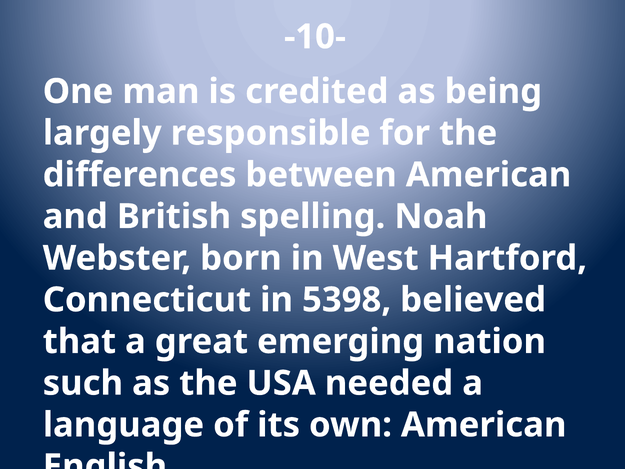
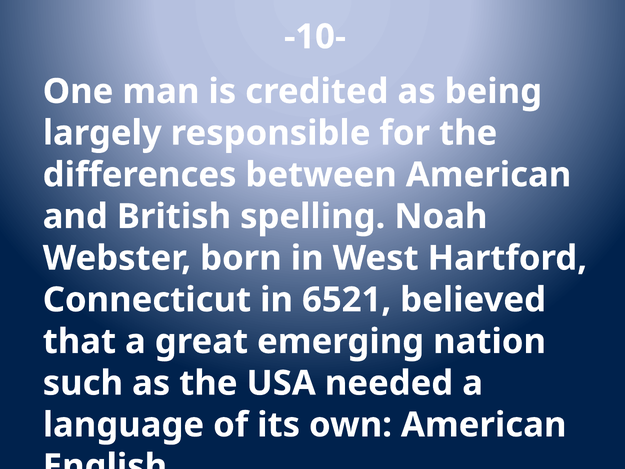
5398: 5398 -> 6521
